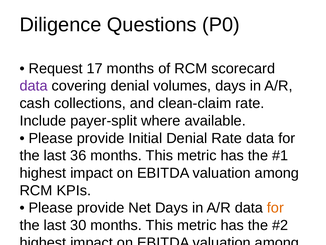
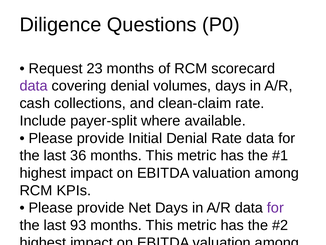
17: 17 -> 23
for at (275, 207) colour: orange -> purple
30: 30 -> 93
